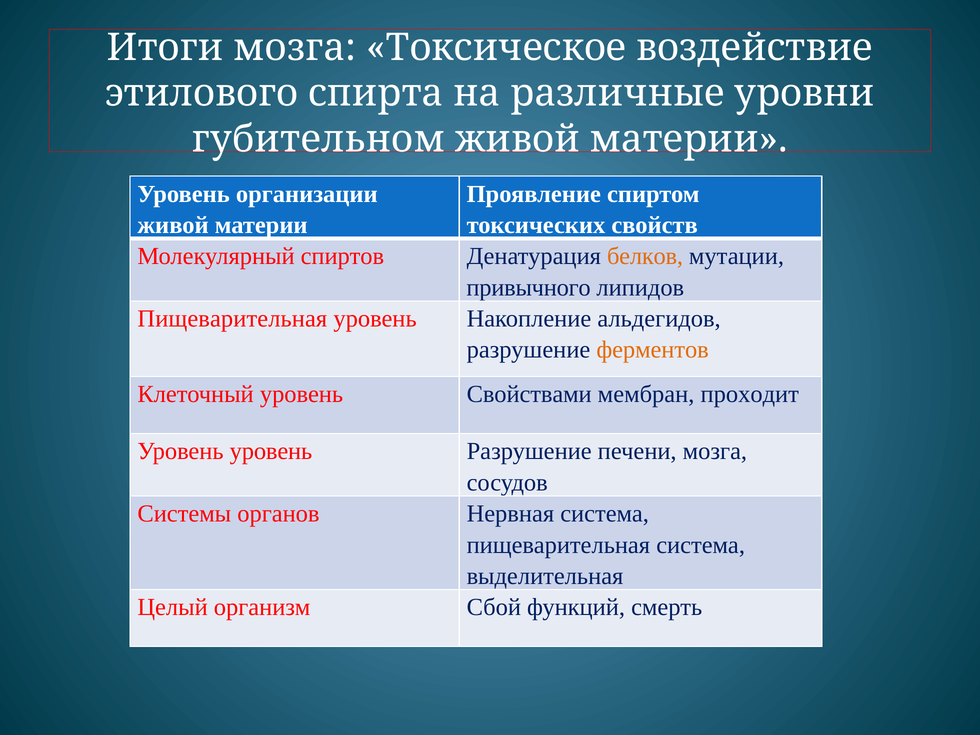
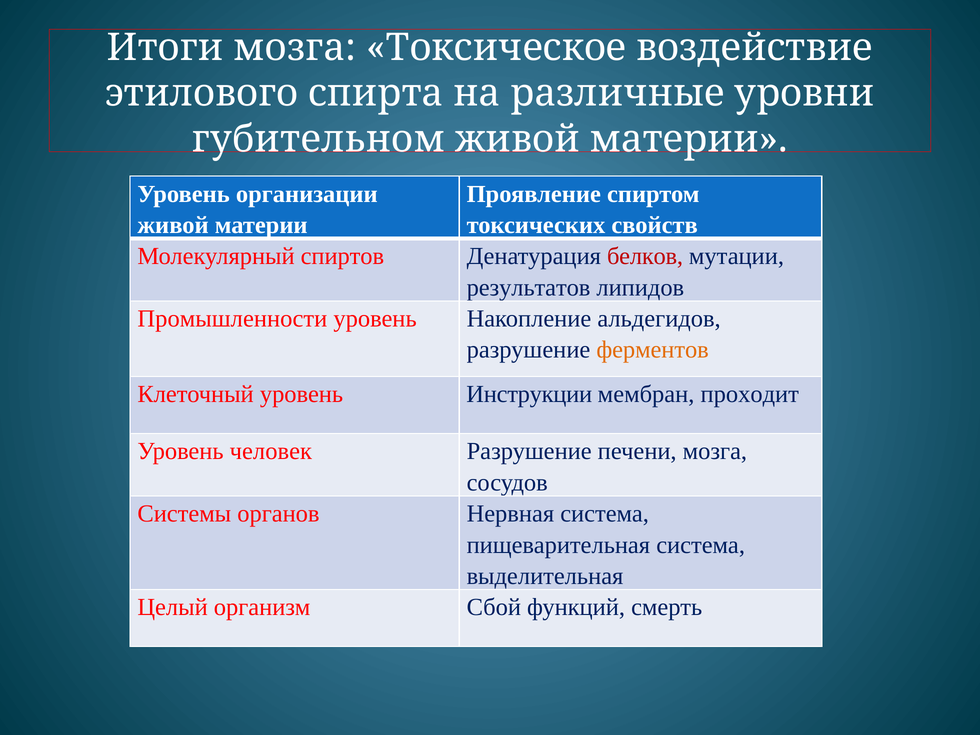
белков colour: orange -> red
привычного: привычного -> результатов
Пищеварительная at (232, 319): Пищеварительная -> Промышленности
Свойствами: Свойствами -> Инструкции
Уровень уровень: уровень -> человек
